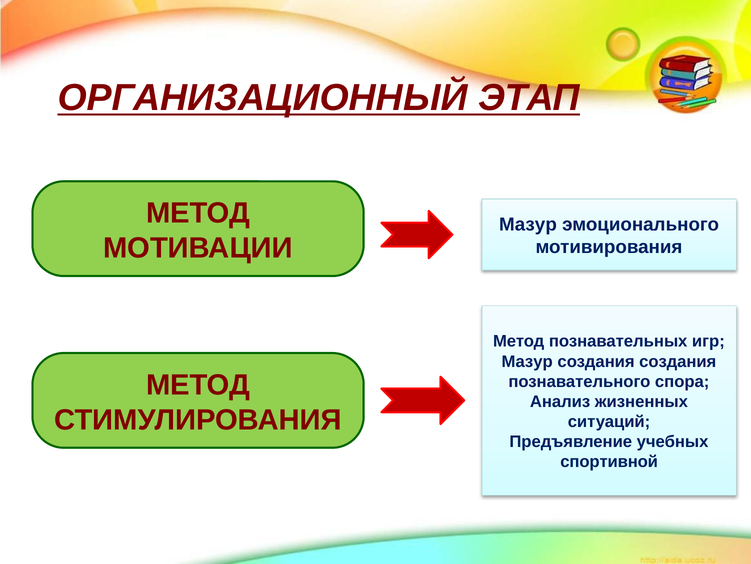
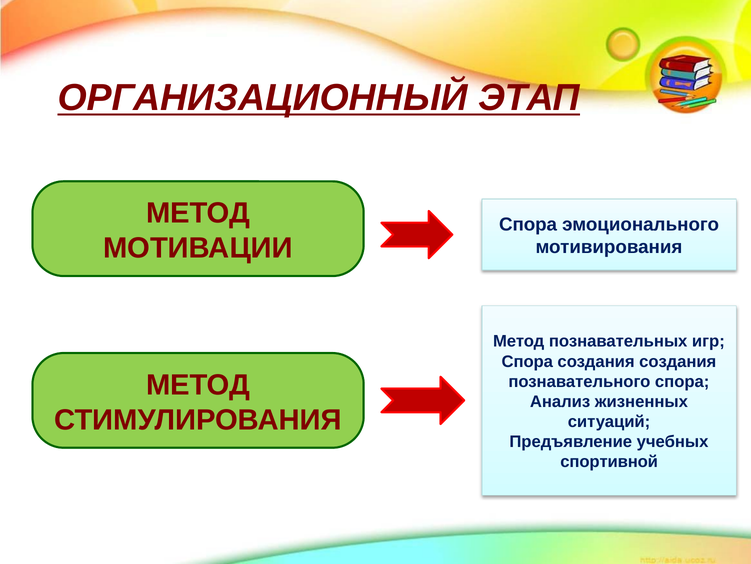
Мазур at (528, 224): Мазур -> Спора
Мазур at (527, 361): Мазур -> Спора
